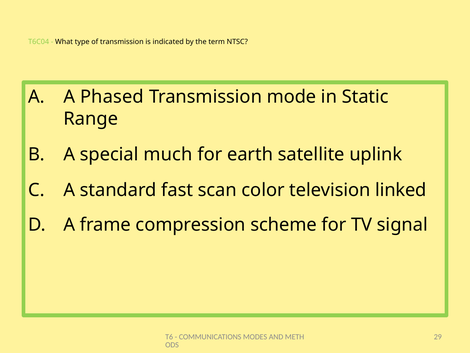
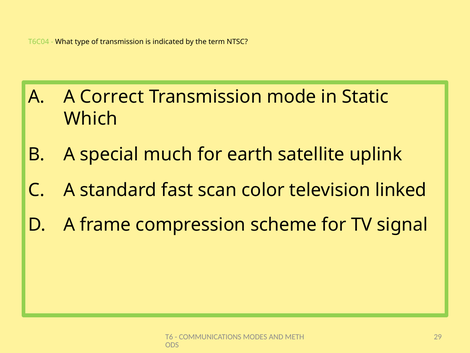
Phased: Phased -> Correct
Range: Range -> Which
